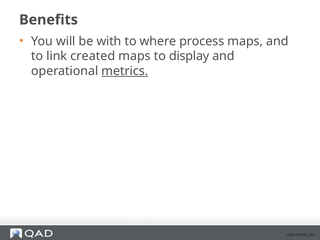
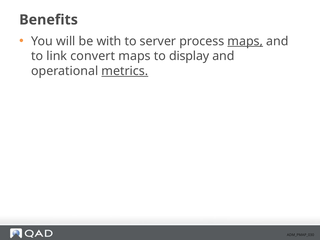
where: where -> server
maps at (245, 41) underline: none -> present
created: created -> convert
